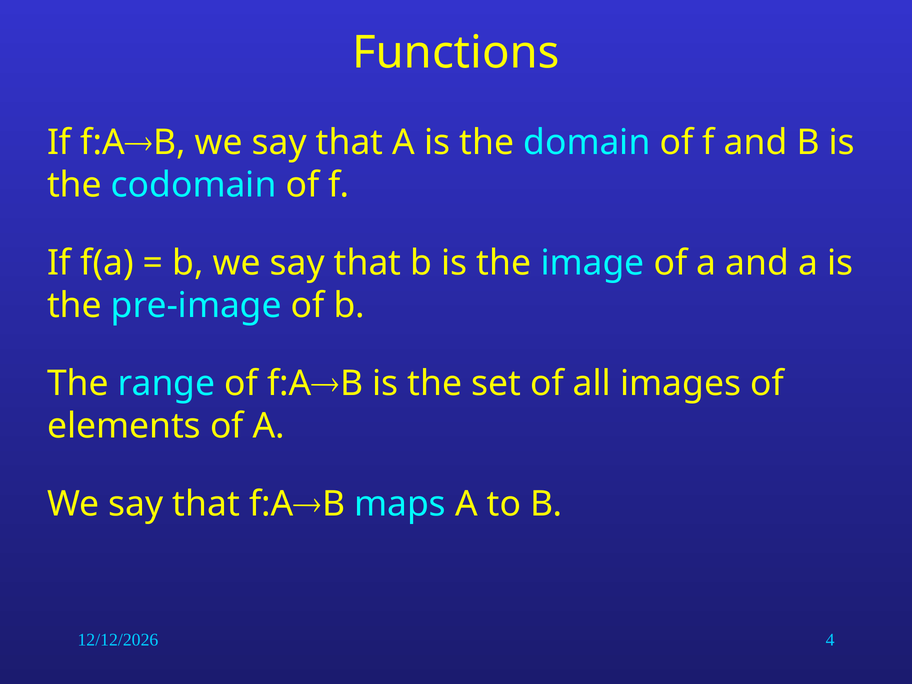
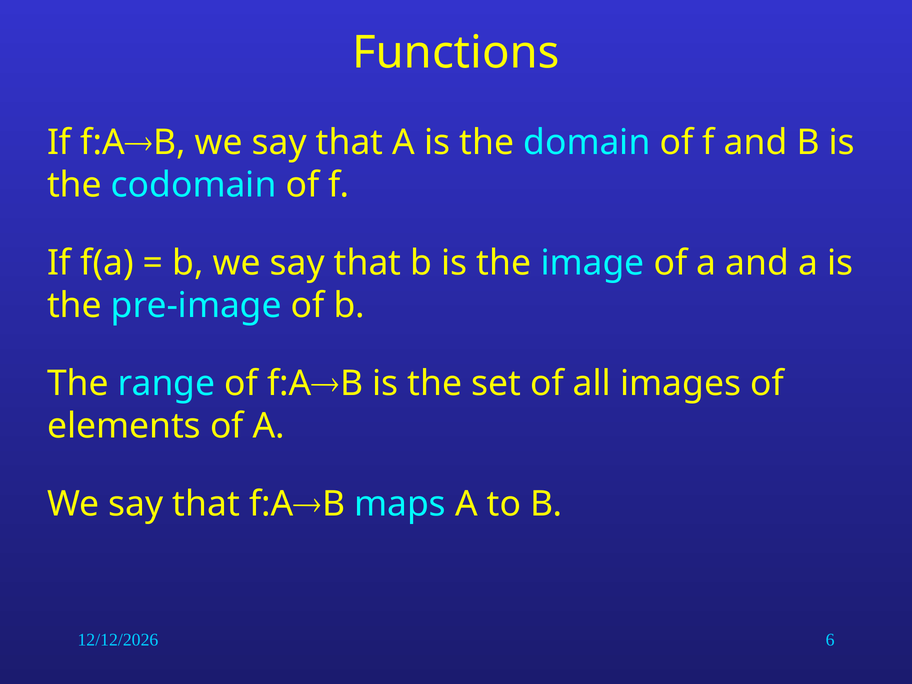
4: 4 -> 6
